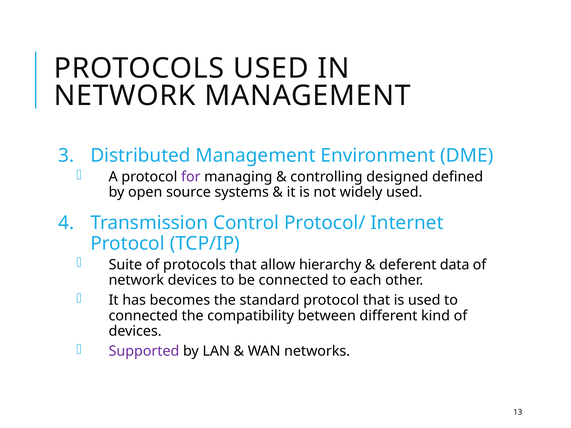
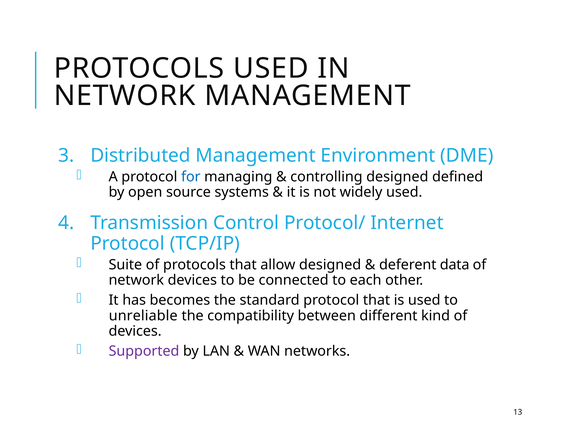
for colour: purple -> blue
allow hierarchy: hierarchy -> designed
connected at (143, 316): connected -> unreliable
